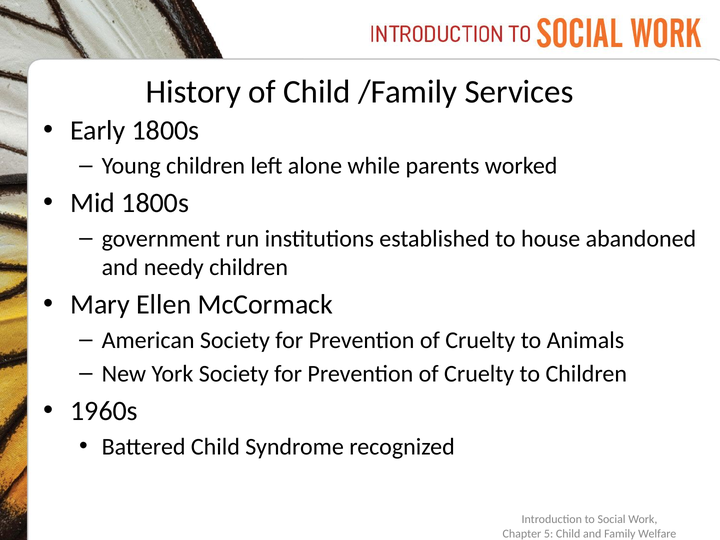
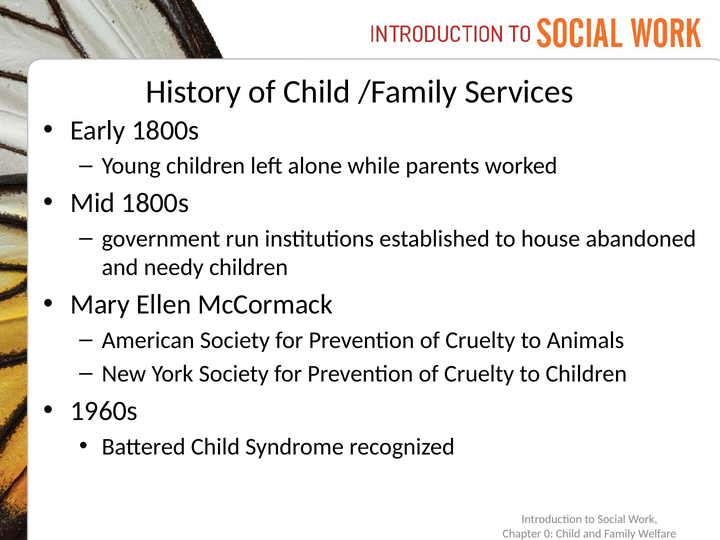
5: 5 -> 0
